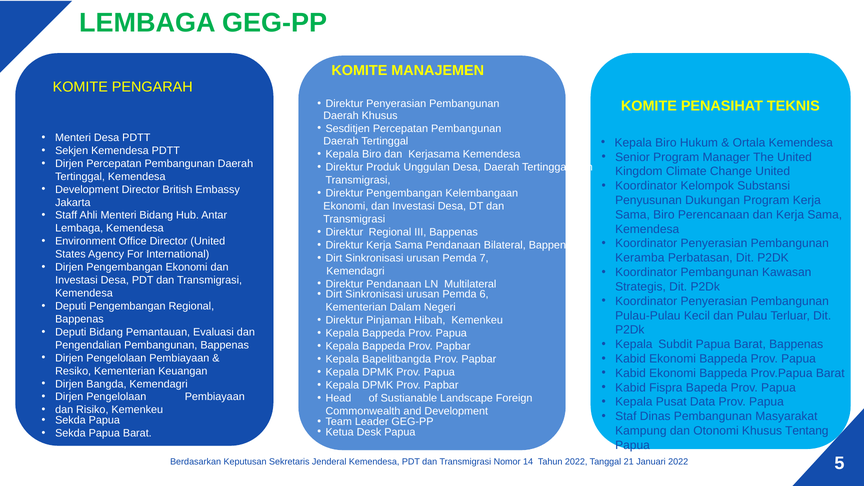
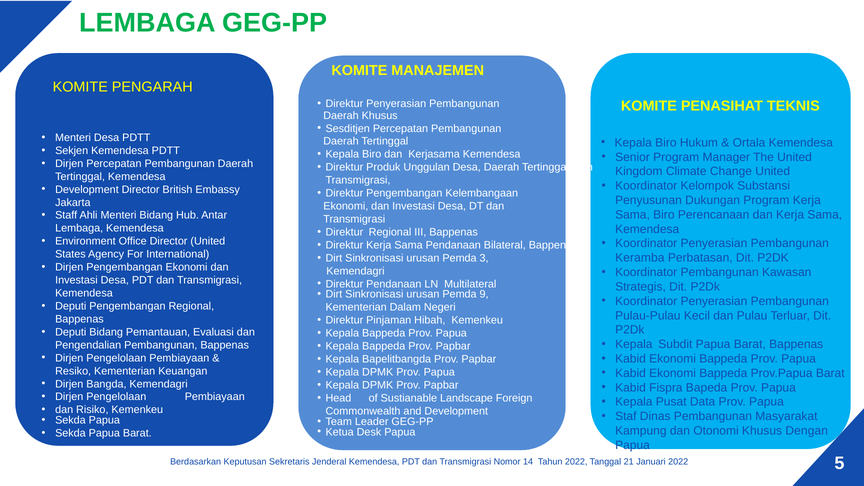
7: 7 -> 3
6: 6 -> 9
Tentang: Tentang -> Dengan
